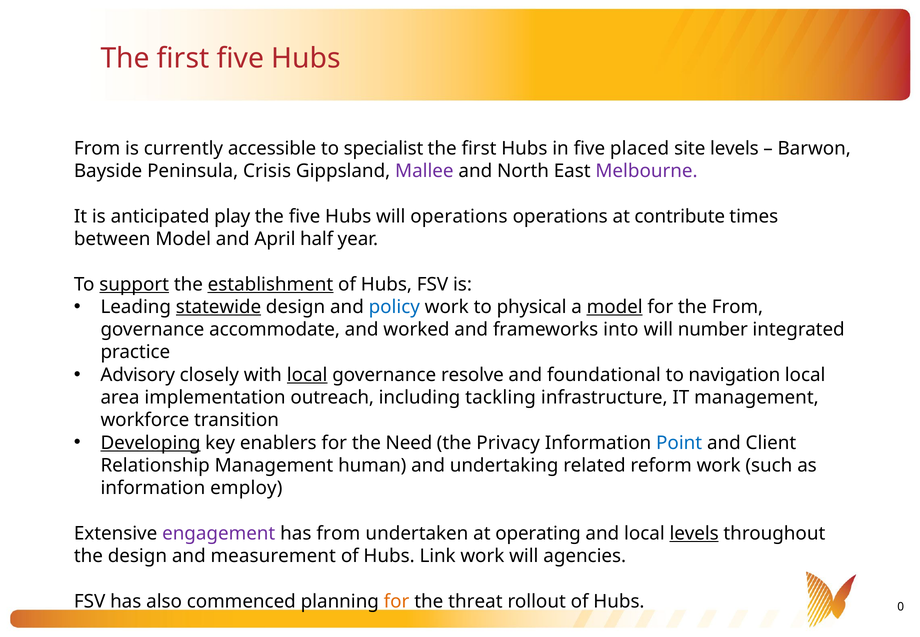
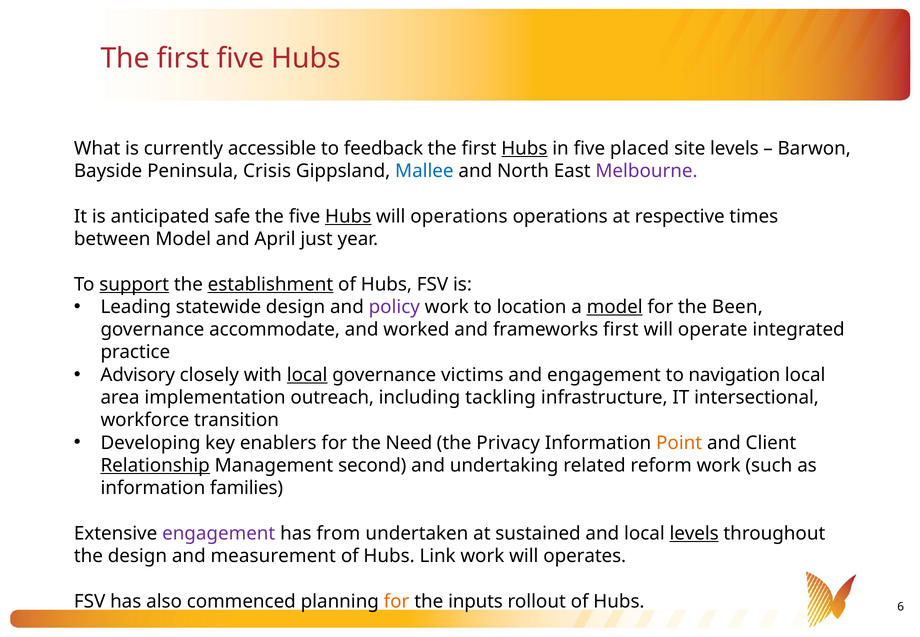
From at (97, 149): From -> What
specialist: specialist -> feedback
Hubs at (524, 149) underline: none -> present
Mallee colour: purple -> blue
play: play -> safe
Hubs at (348, 216) underline: none -> present
contribute: contribute -> respective
half: half -> just
statewide underline: present -> none
policy colour: blue -> purple
physical: physical -> location
the From: From -> Been
frameworks into: into -> first
number: number -> operate
resolve: resolve -> victims
and foundational: foundational -> engagement
IT management: management -> intersectional
Developing underline: present -> none
Point colour: blue -> orange
Relationship underline: none -> present
human: human -> second
employ: employ -> families
operating: operating -> sustained
agencies: agencies -> operates
threat: threat -> inputs
0: 0 -> 6
